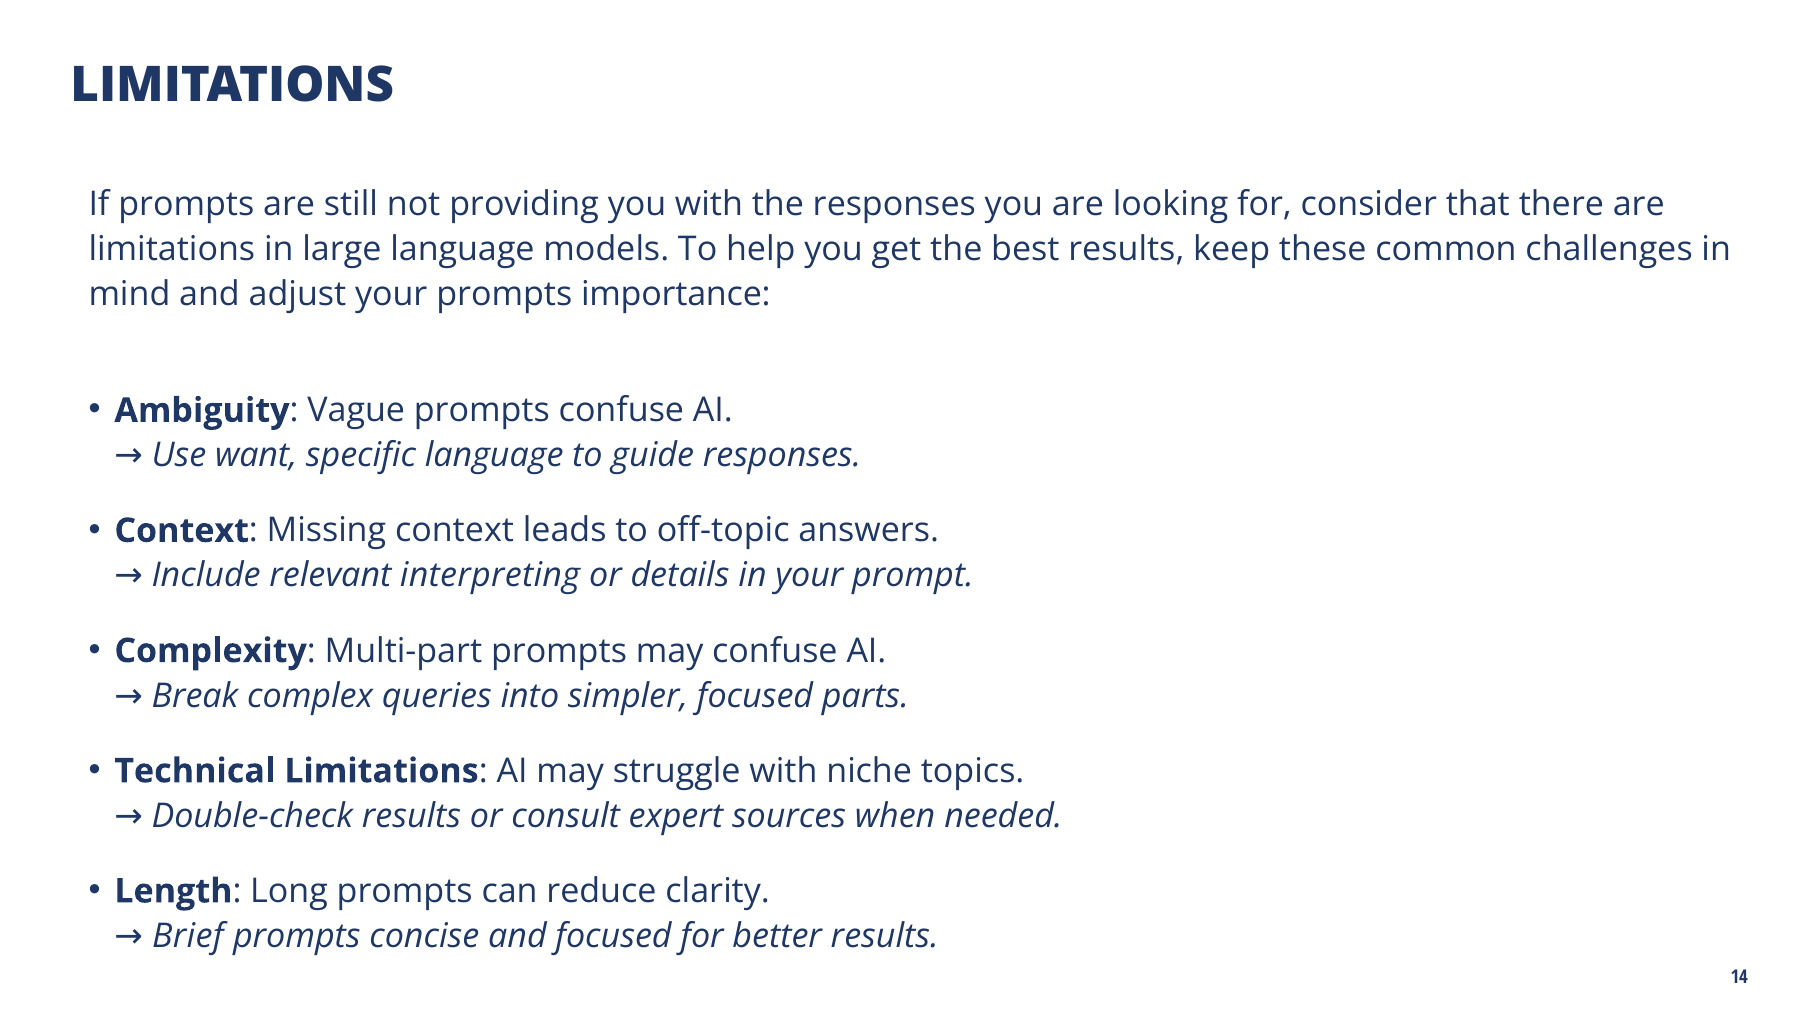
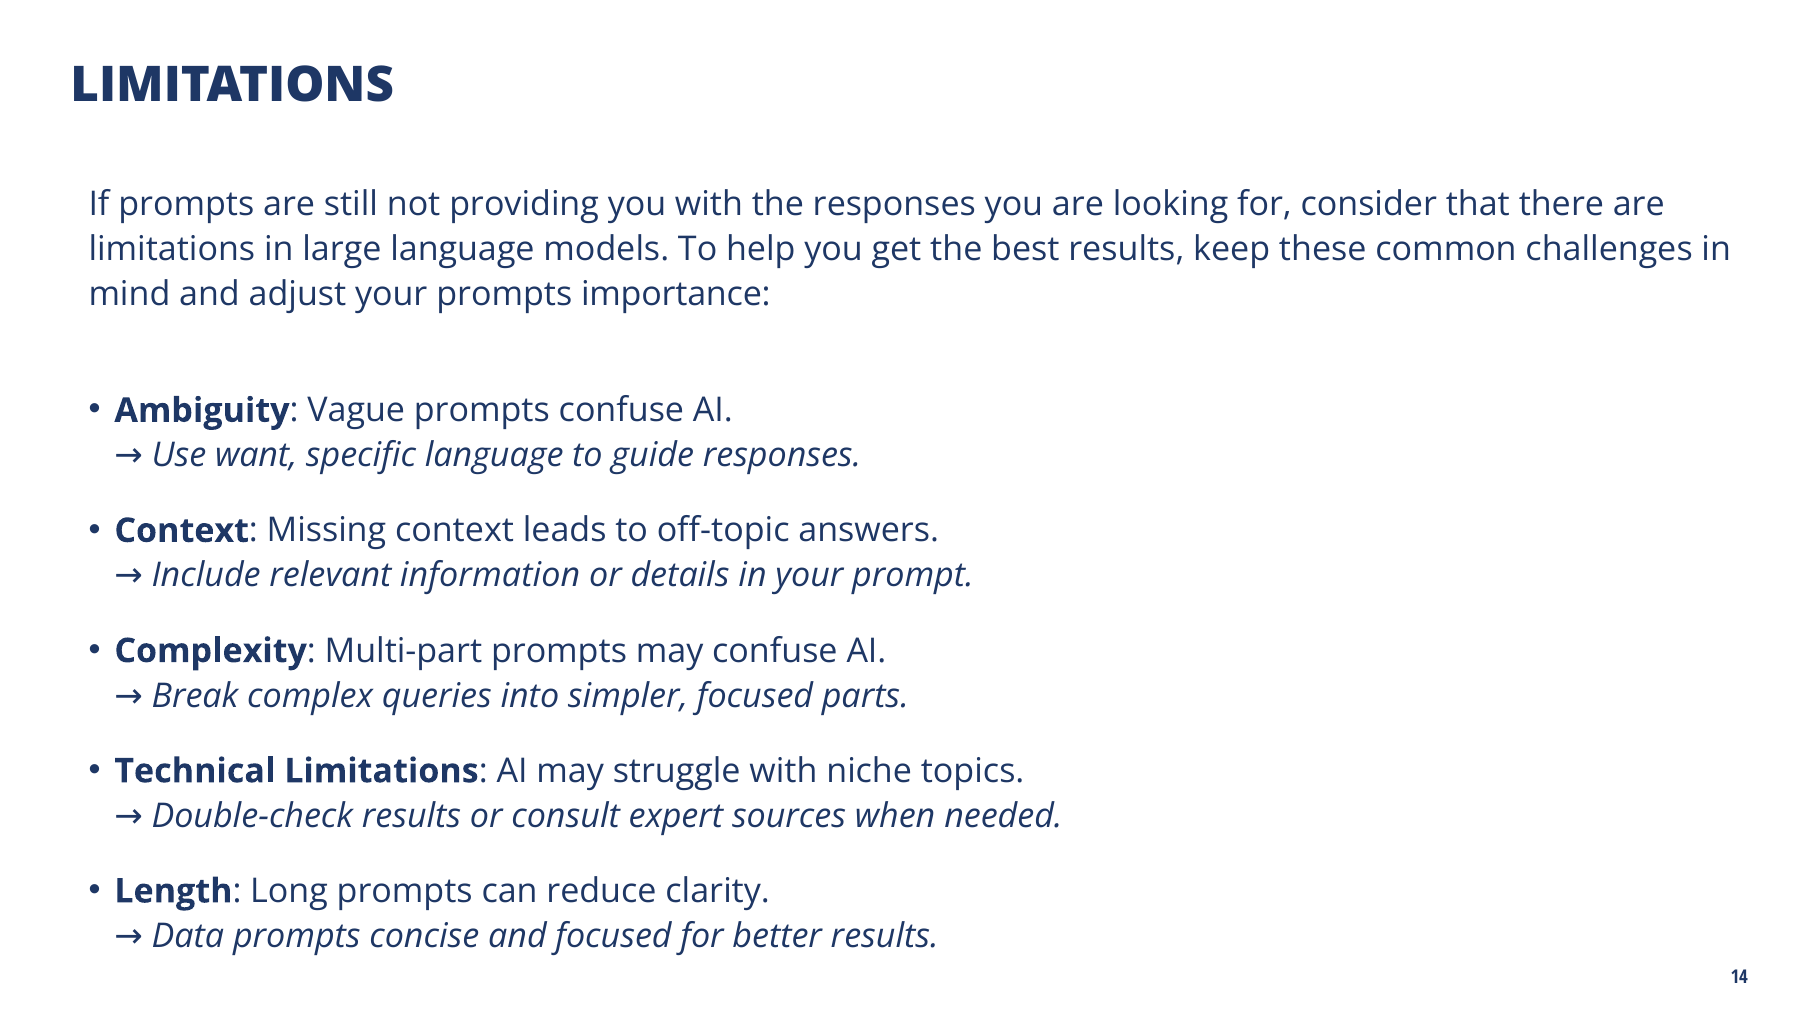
interpreting: interpreting -> information
Brief: Brief -> Data
